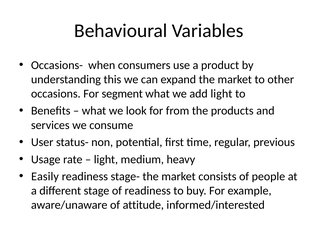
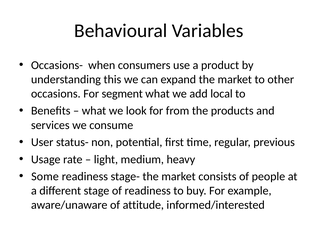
add light: light -> local
Easily: Easily -> Some
